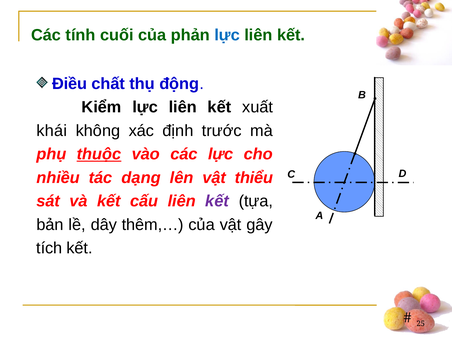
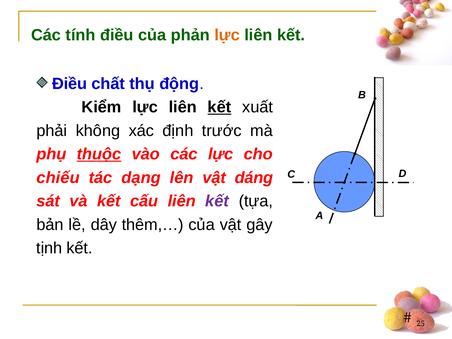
tính cuối: cuối -> điều
lực at (227, 35) colour: blue -> orange
kết at (219, 107) underline: none -> present
khái: khái -> phải
nhiều: nhiều -> chiếu
thiểu: thiểu -> dáng
tích: tích -> tịnh
